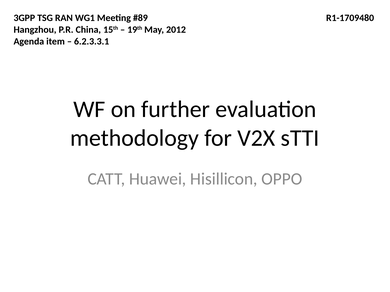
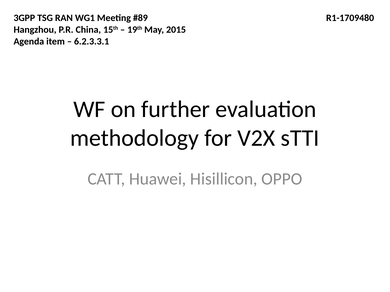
2012: 2012 -> 2015
